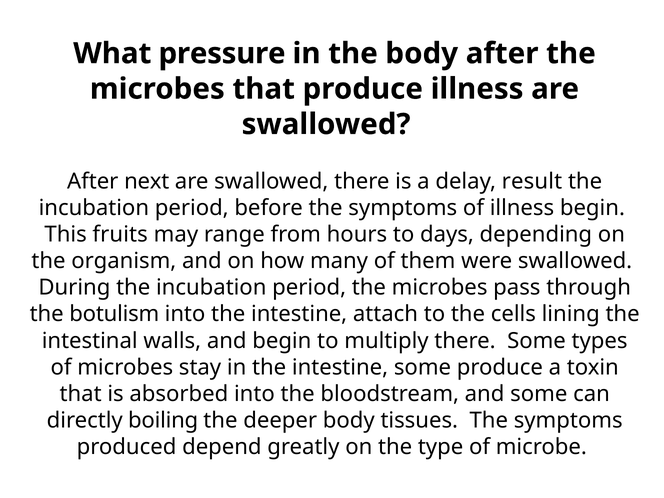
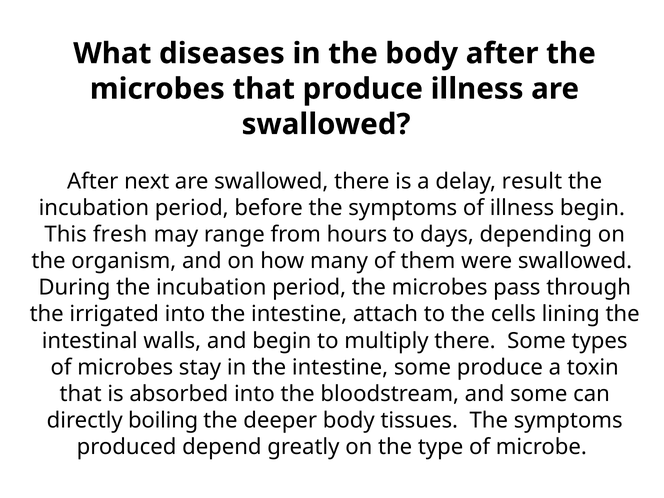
pressure: pressure -> diseases
fruits: fruits -> fresh
botulism: botulism -> irrigated
